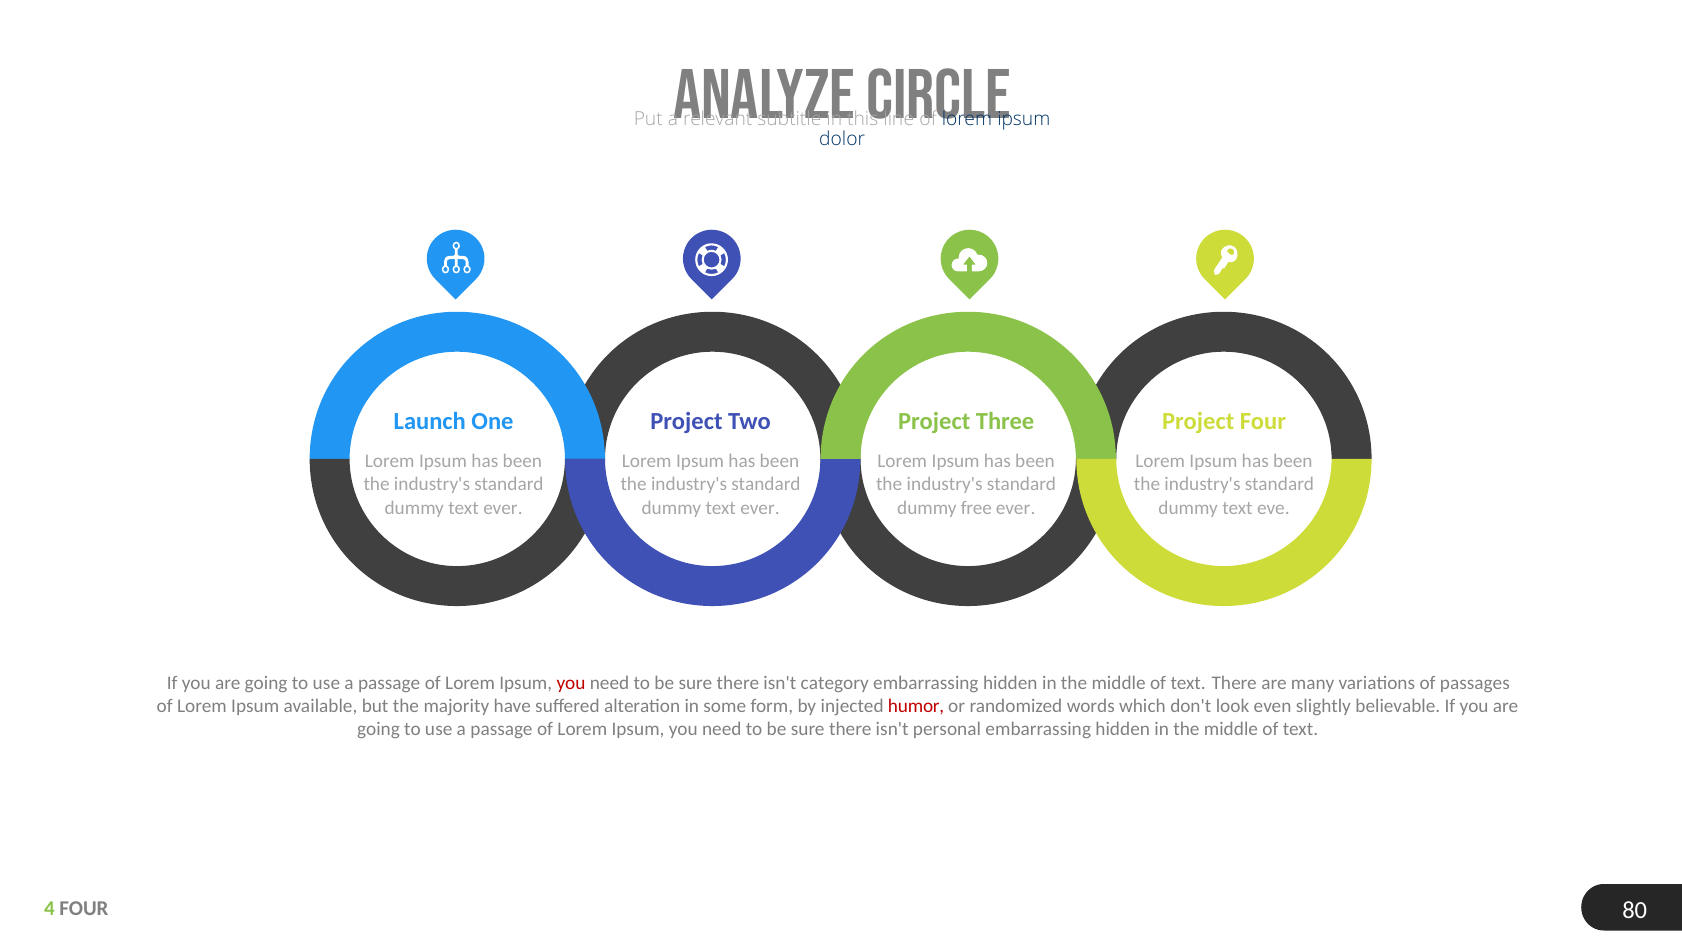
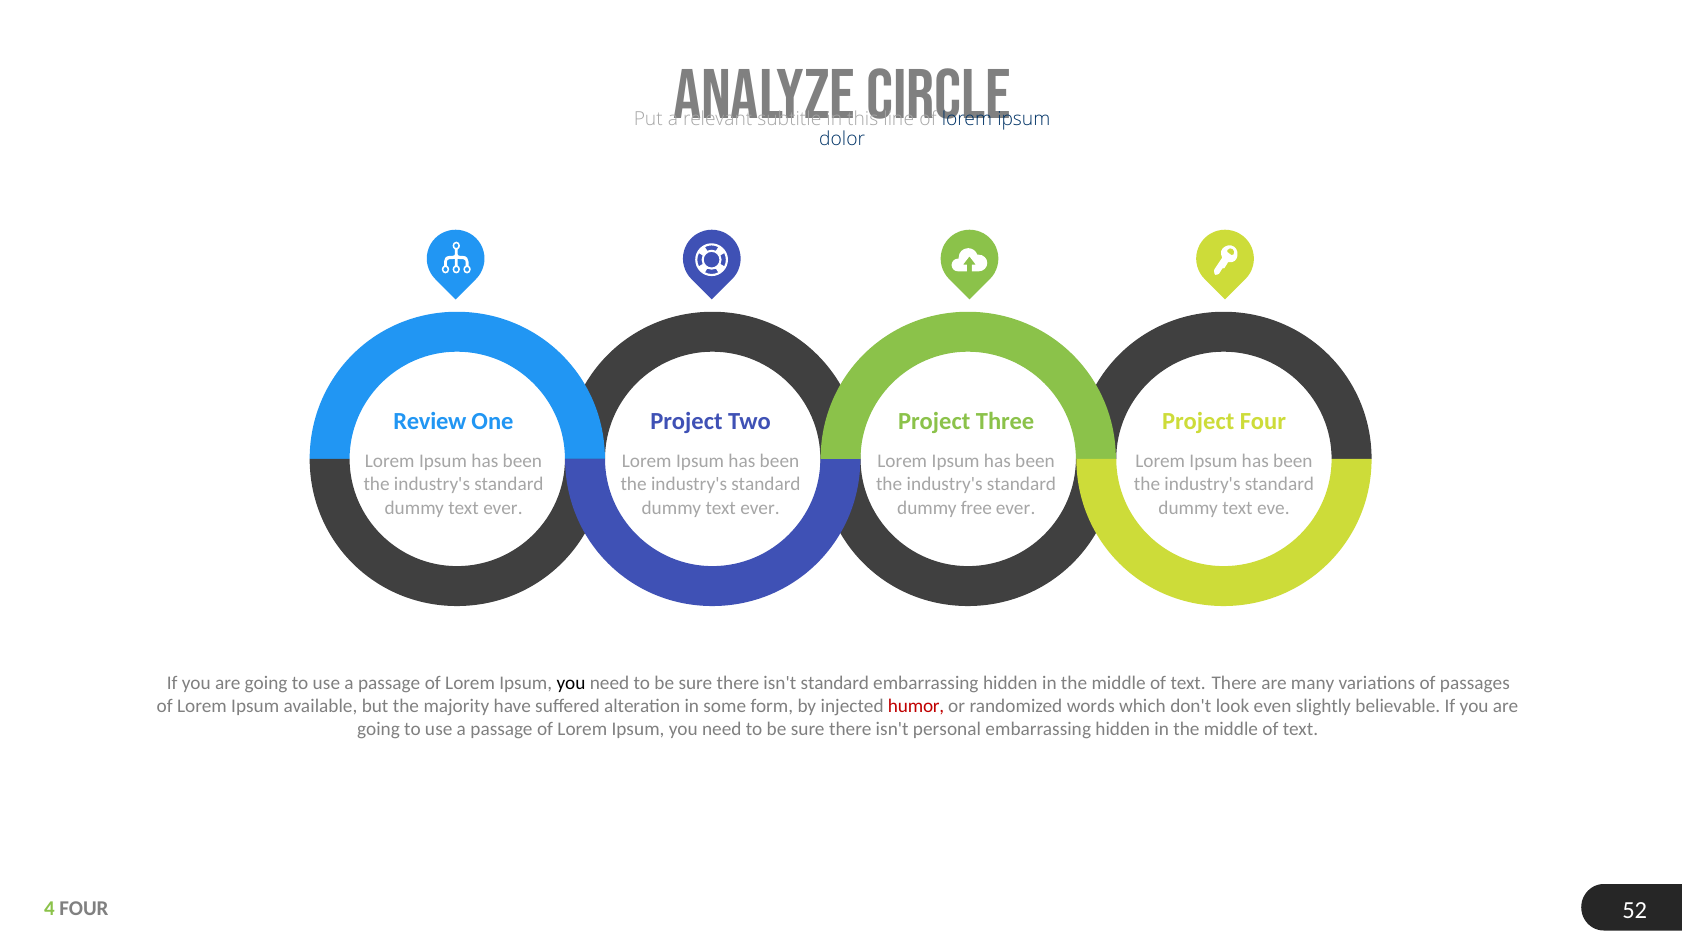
Launch: Launch -> Review
you at (571, 683) colour: red -> black
isn't category: category -> standard
80: 80 -> 52
